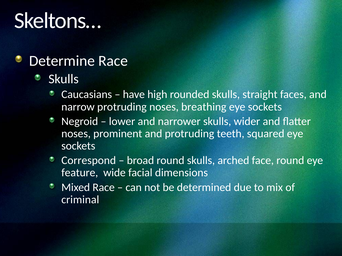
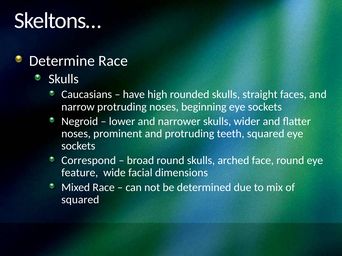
breathing: breathing -> beginning
criminal at (80, 200): criminal -> squared
